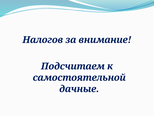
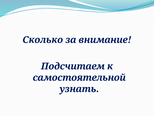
Налогов: Налогов -> Сколько
дачные: дачные -> узнать
